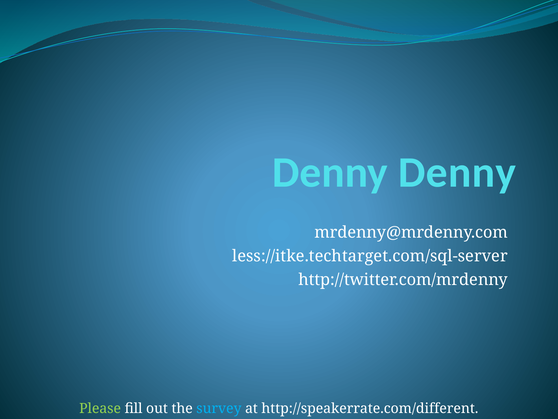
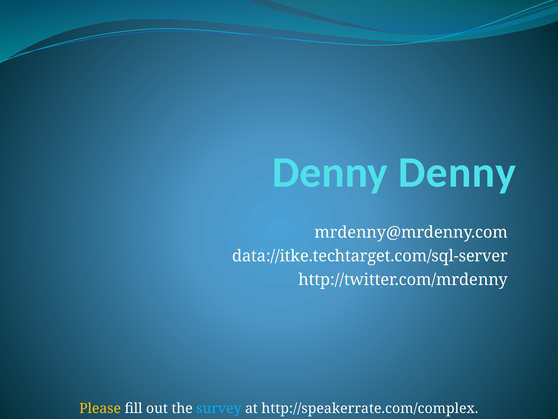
less://itke.techtarget.com/sql-server: less://itke.techtarget.com/sql-server -> data://itke.techtarget.com/sql-server
Please colour: light green -> yellow
http://speakerrate.com/different: http://speakerrate.com/different -> http://speakerrate.com/complex
